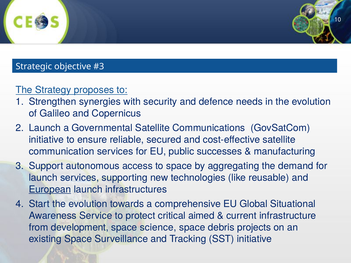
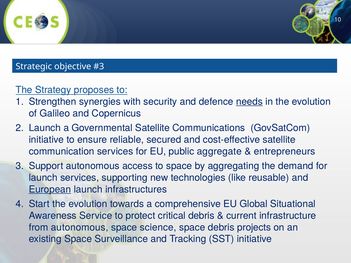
needs underline: none -> present
successes: successes -> aggregate
manufacturing: manufacturing -> entrepreneurs
critical aimed: aimed -> debris
from development: development -> autonomous
